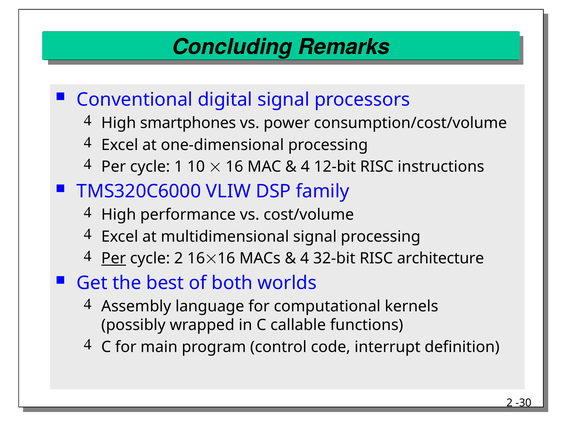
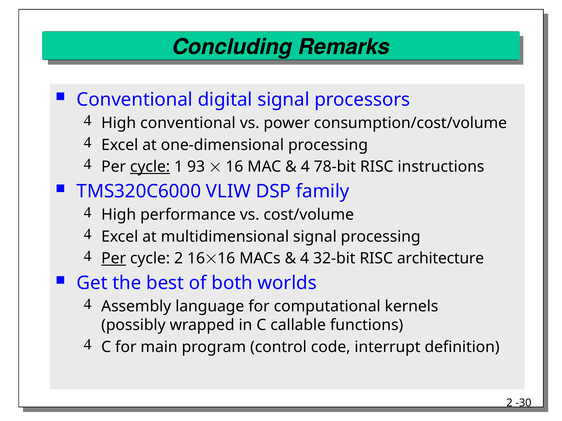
High smartphones: smartphones -> conventional
cycle at (150, 167) underline: none -> present
10: 10 -> 93
12-bit: 12-bit -> 78-bit
